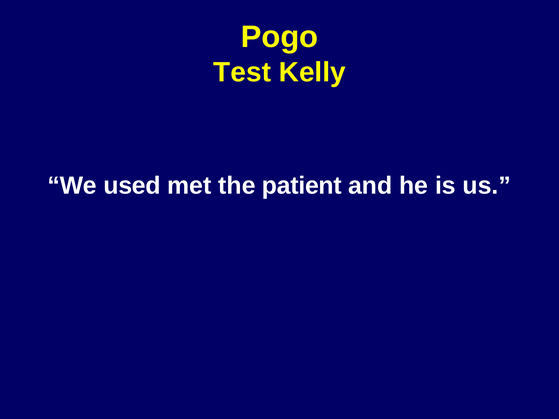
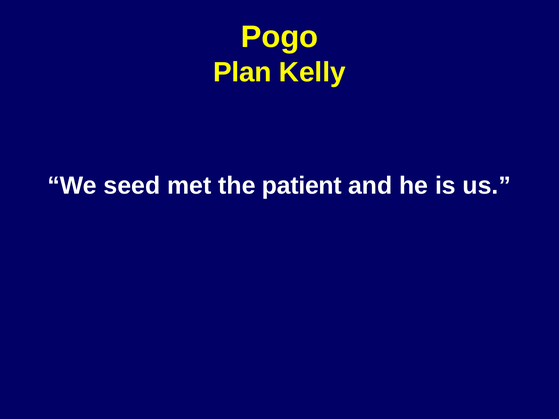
Test: Test -> Plan
used: used -> seed
